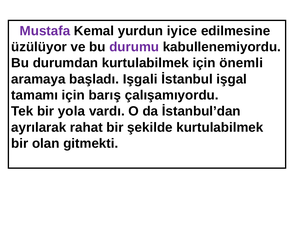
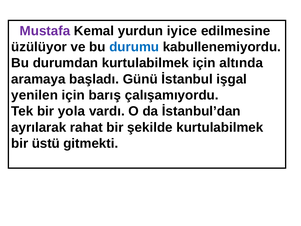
durumu colour: purple -> blue
önemli: önemli -> altında
Işgali: Işgali -> Günü
tamamı: tamamı -> yenilen
olan: olan -> üstü
